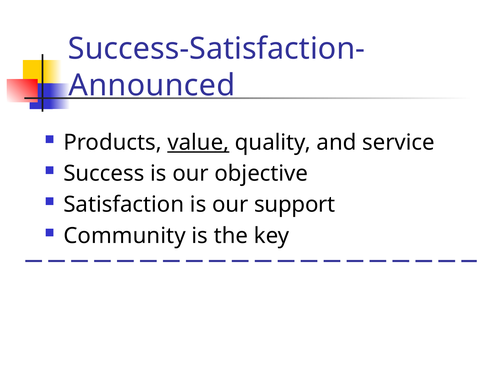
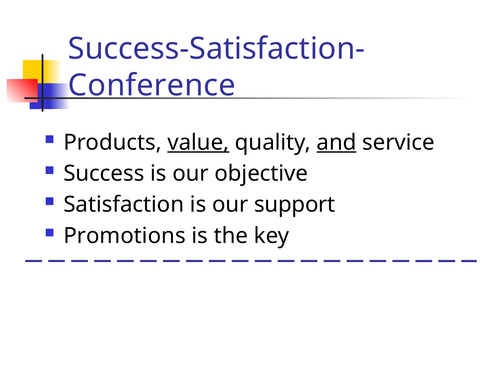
Announced: Announced -> Conference
and underline: none -> present
Community: Community -> Promotions
